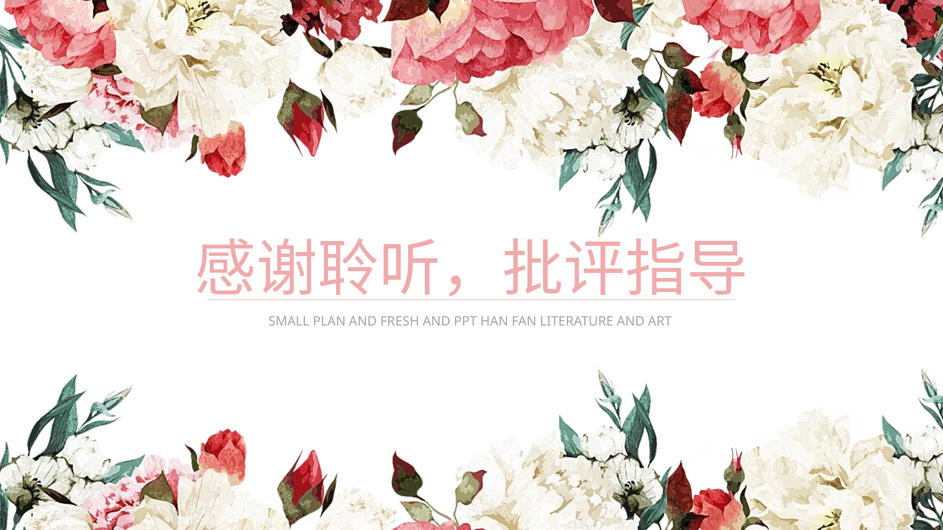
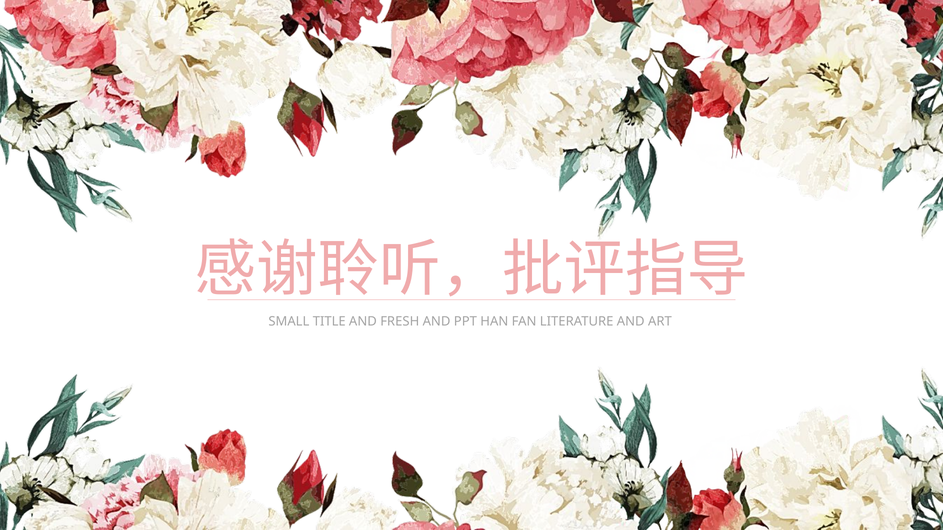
PLAN: PLAN -> TITLE
